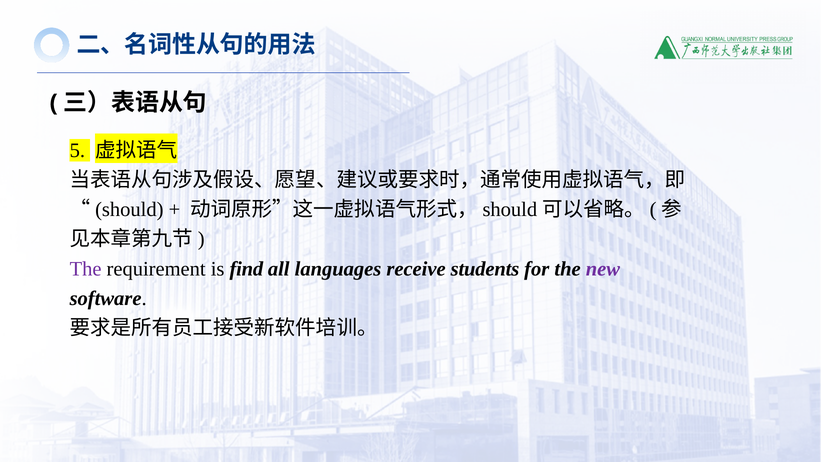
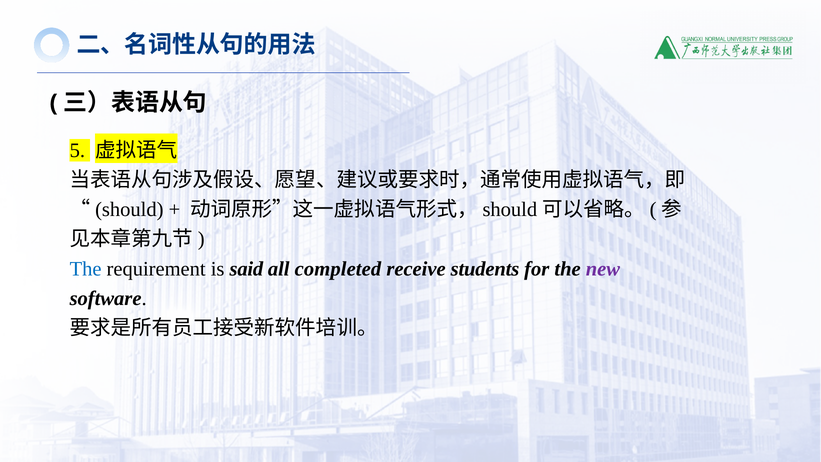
The at (86, 269) colour: purple -> blue
find: find -> said
languages: languages -> completed
